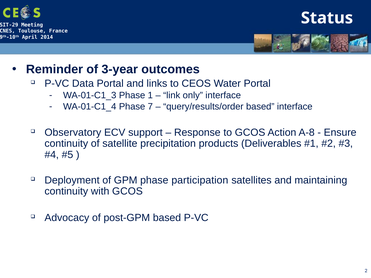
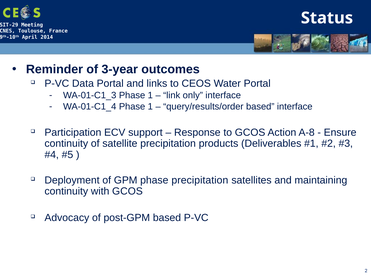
WA-01-C1_4 Phase 7: 7 -> 1
Observatory: Observatory -> Participation
phase participation: participation -> precipitation
